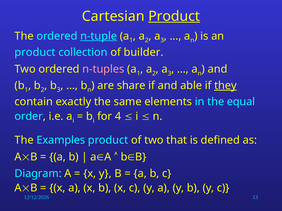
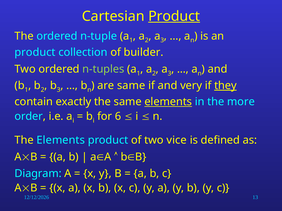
n-tuple underline: present -> none
n-tuples colour: pink -> light green
are share: share -> same
able: able -> very
elements at (168, 102) underline: none -> present
equal: equal -> more
4: 4 -> 6
The Examples: Examples -> Elements
that: that -> vice
